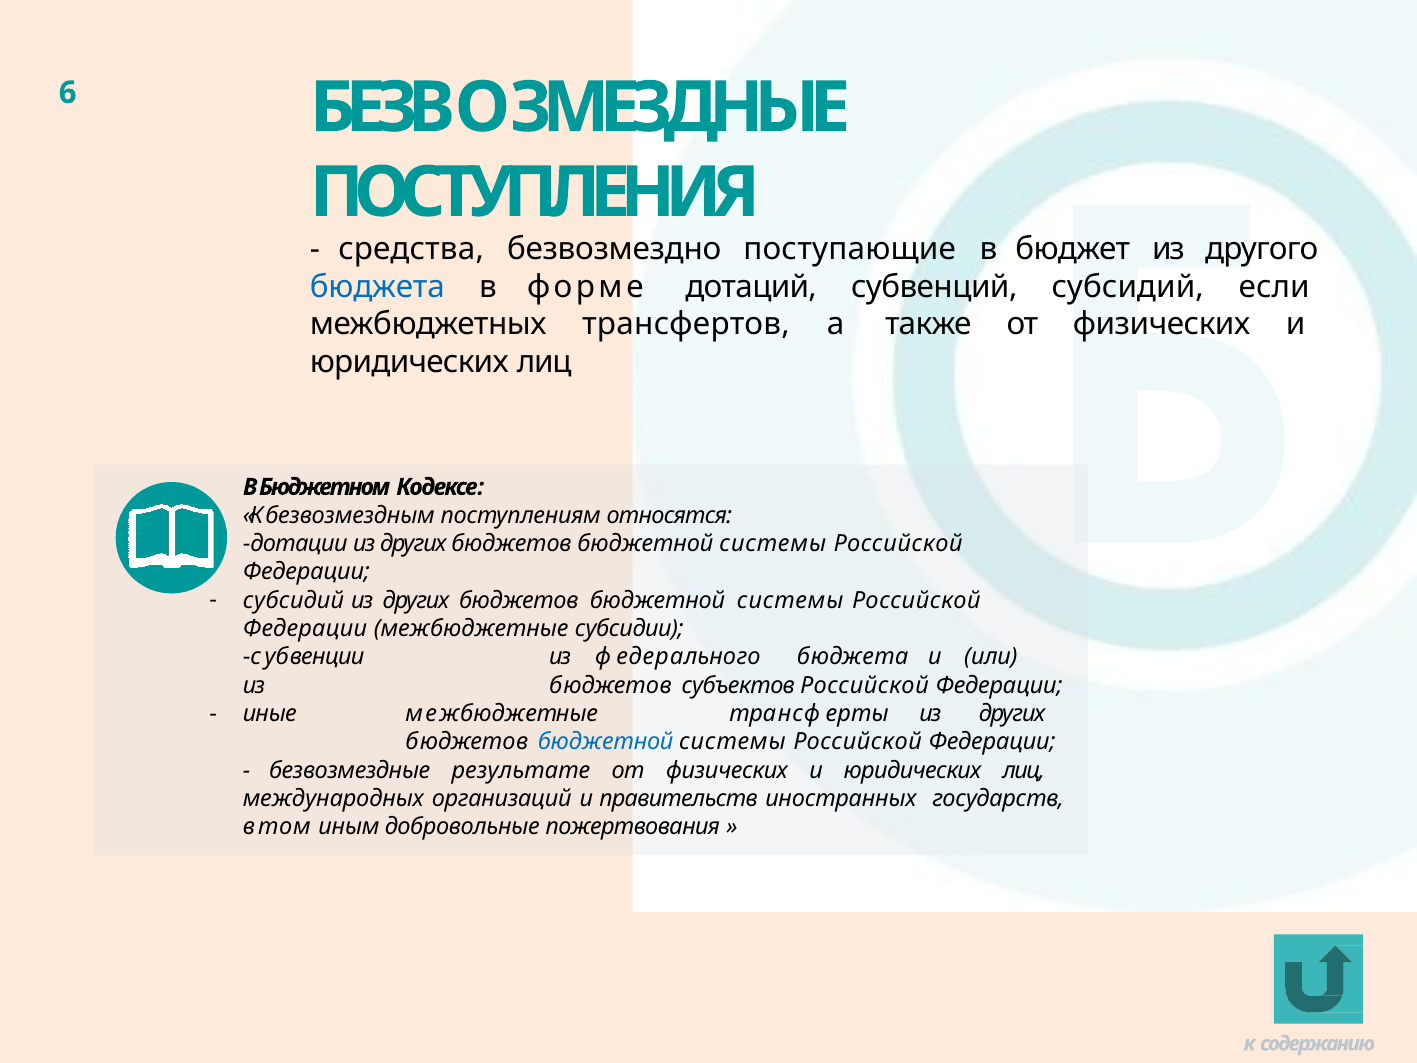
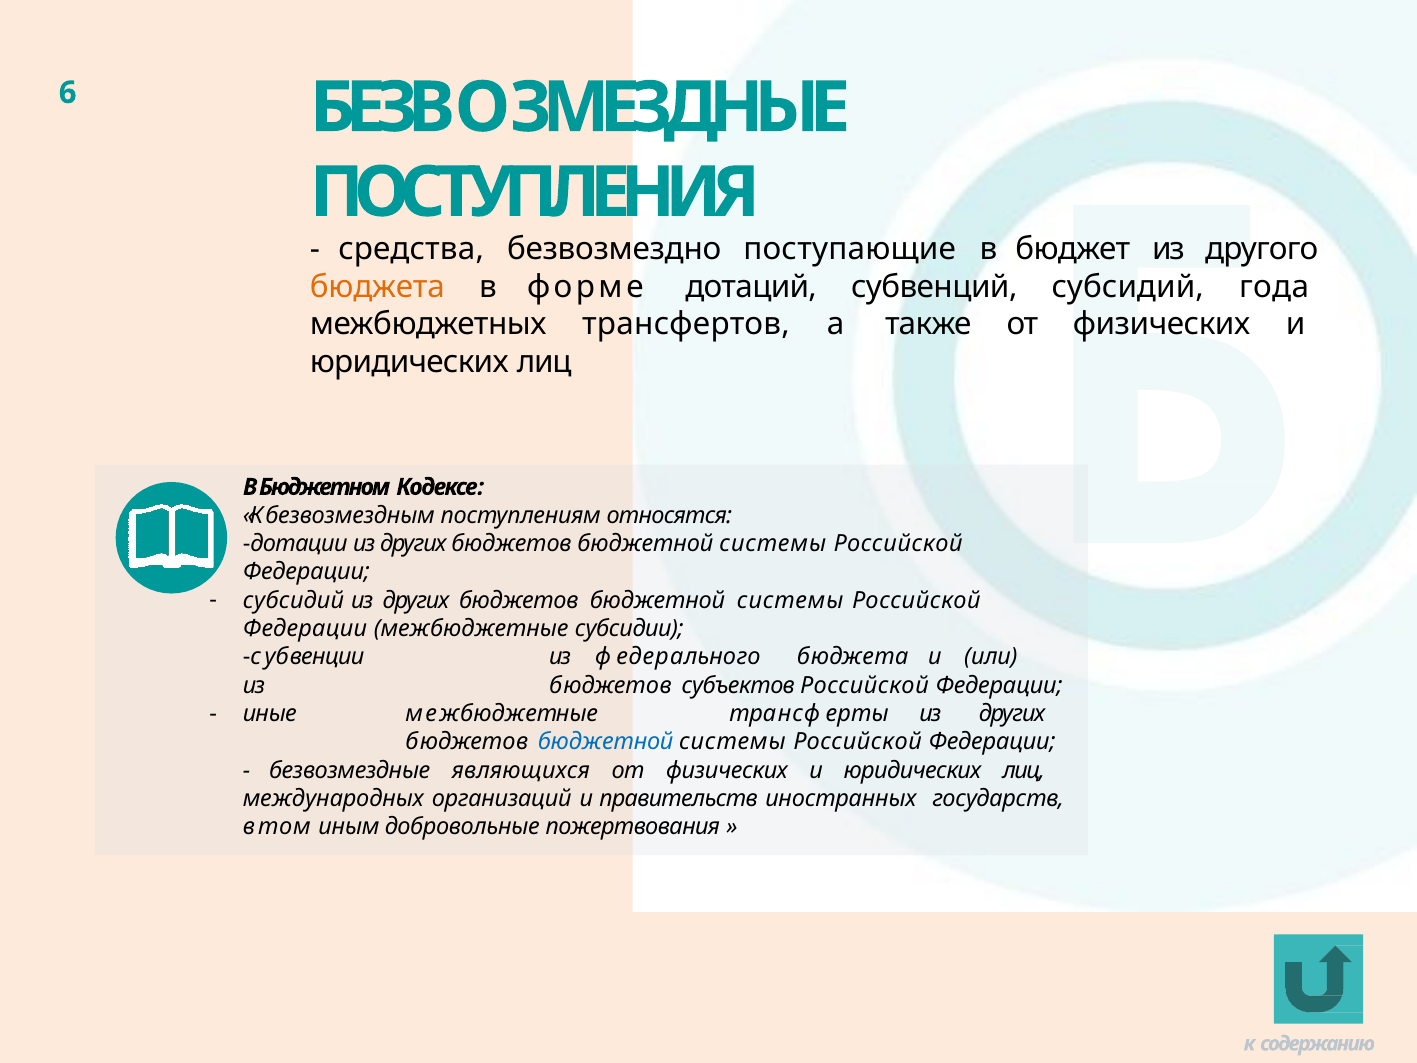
бюджета at (377, 287) colour: blue -> orange
если: если -> года
результате: результате -> являющихся
